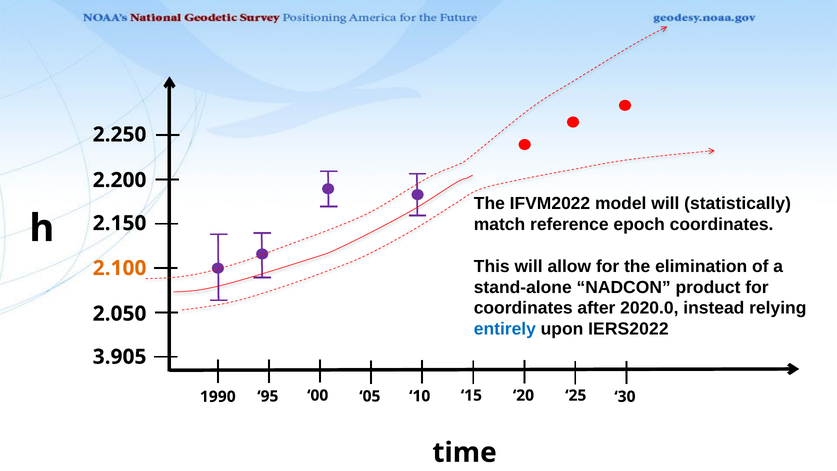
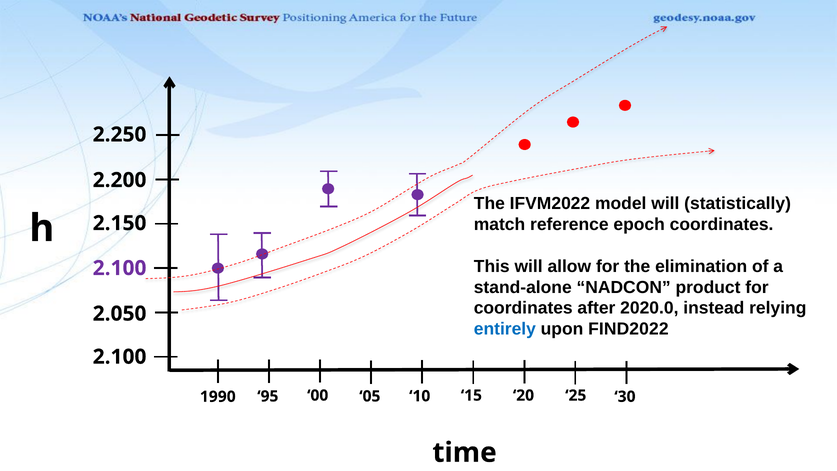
2.100 at (120, 268) colour: orange -> purple
IERS2022: IERS2022 -> FIND2022
3.905 at (120, 357): 3.905 -> 2.100
